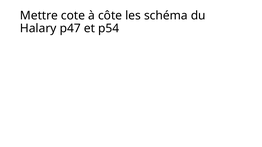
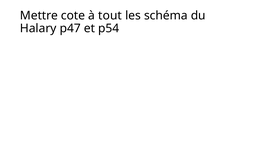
côte: côte -> tout
